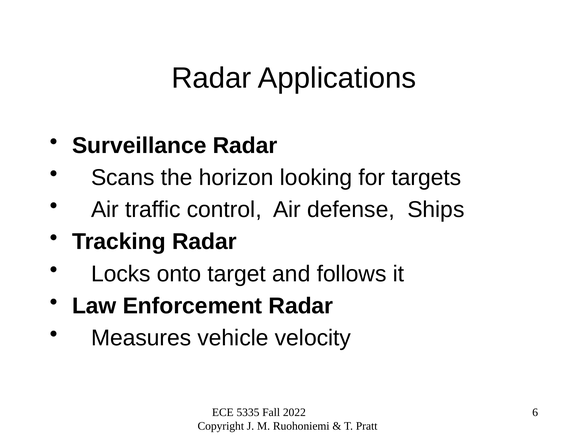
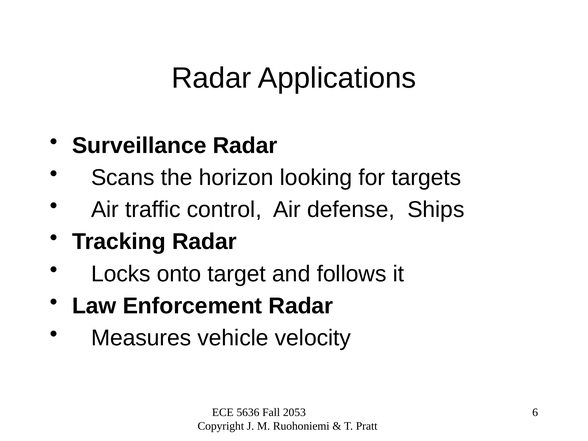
5335: 5335 -> 5636
2022: 2022 -> 2053
